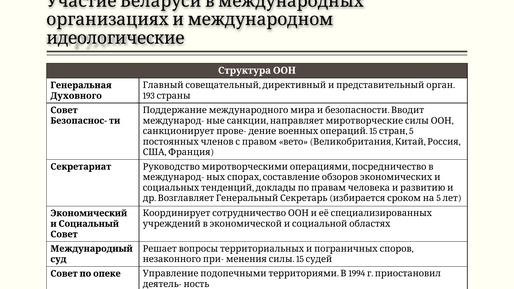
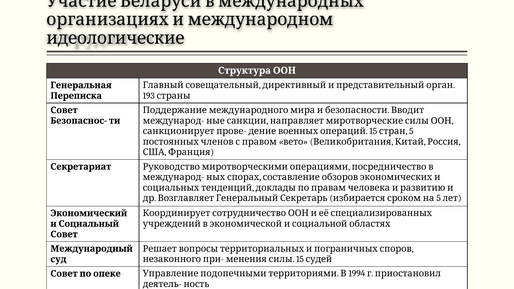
Духовного: Духовного -> Переписка
